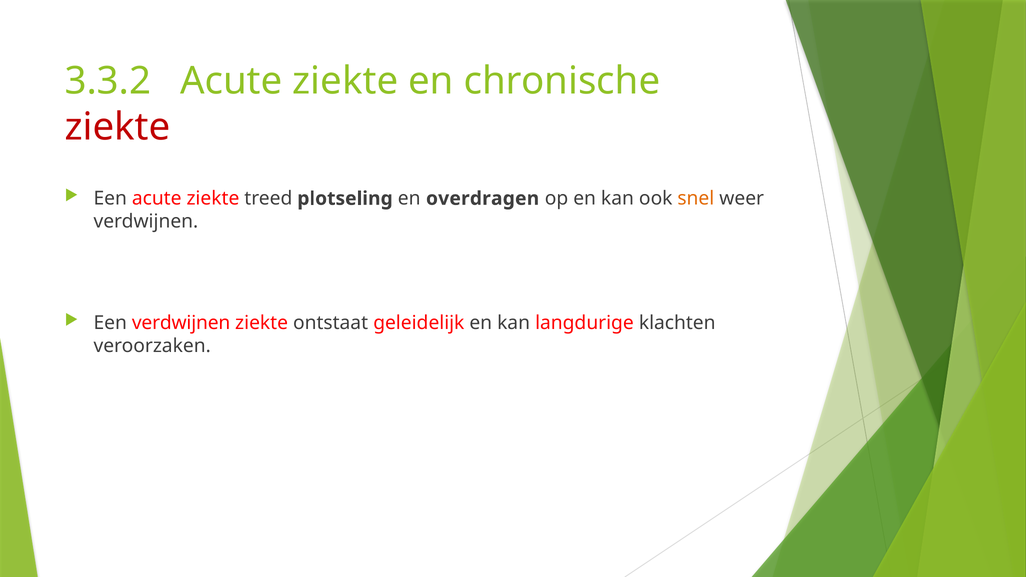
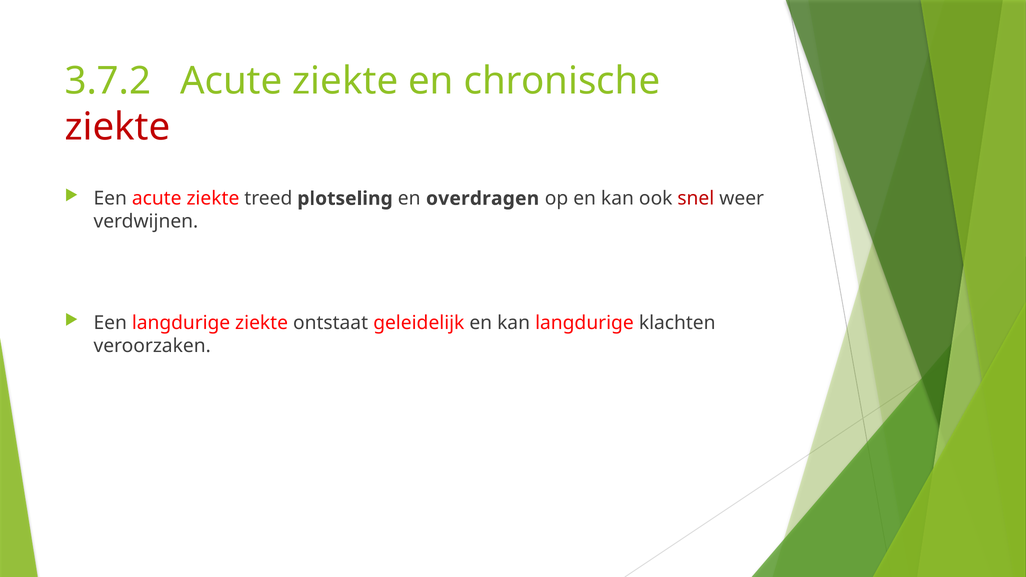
3.3.2: 3.3.2 -> 3.7.2
snel colour: orange -> red
Een verdwijnen: verdwijnen -> langdurige
